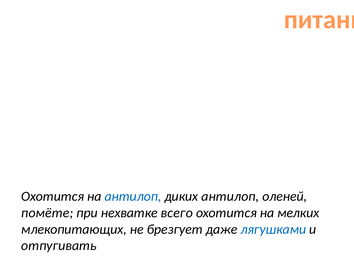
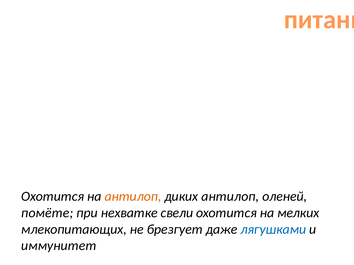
антилоп at (133, 197) colour: blue -> orange
всего: всего -> свели
отпугивать: отпугивать -> иммунитет
